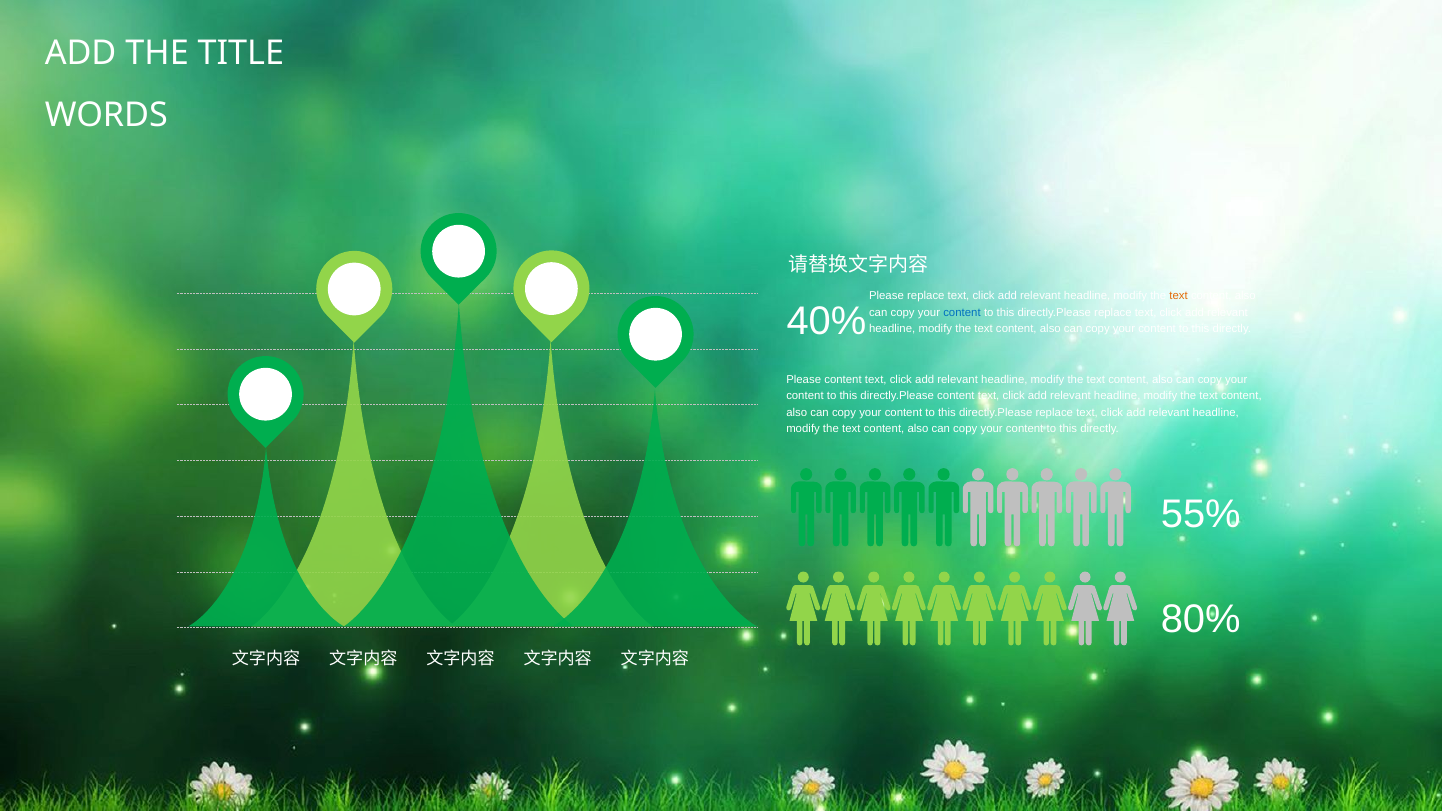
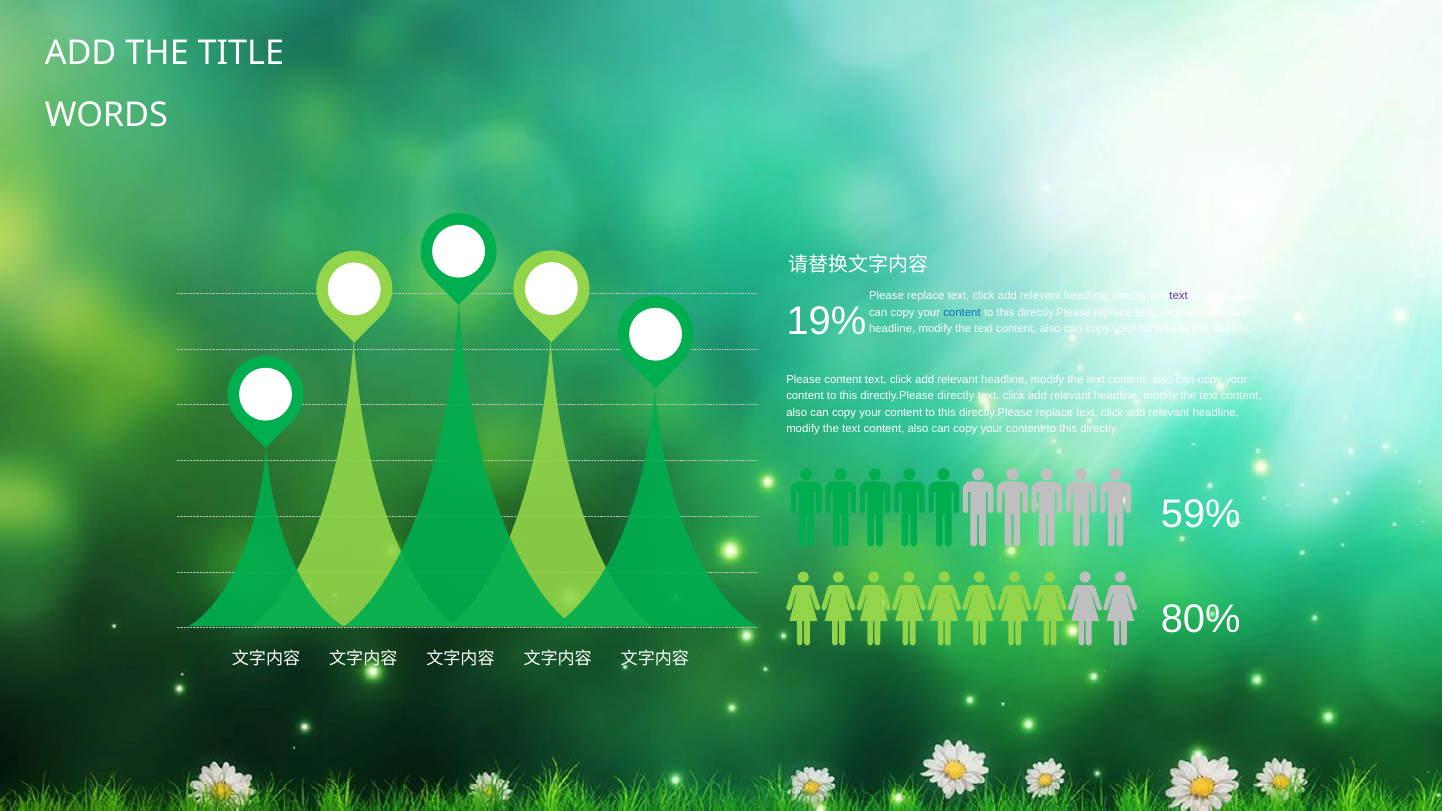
text at (1179, 296) colour: orange -> purple
40%: 40% -> 19%
directly.Please content: content -> directly
55%: 55% -> 59%
